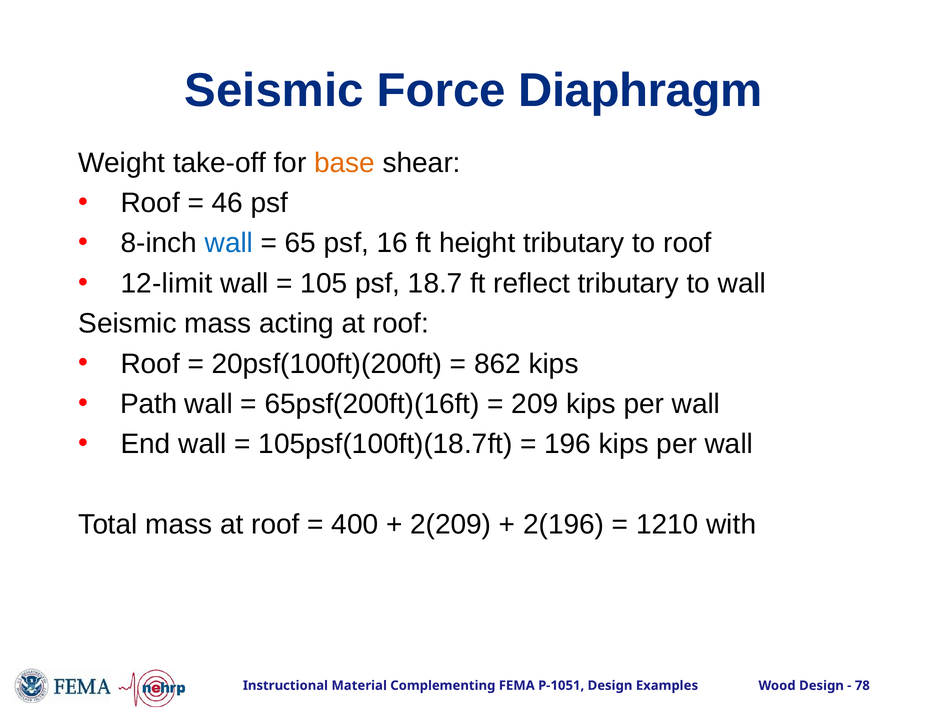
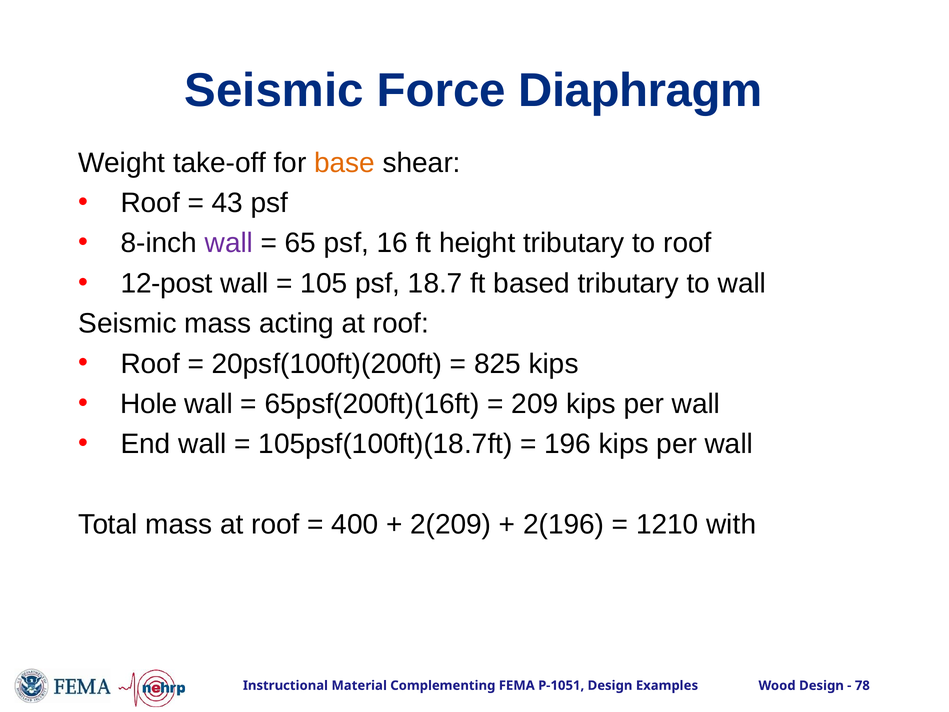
46: 46 -> 43
wall at (229, 243) colour: blue -> purple
12-limit: 12-limit -> 12-post
reflect: reflect -> based
862: 862 -> 825
Path: Path -> Hole
